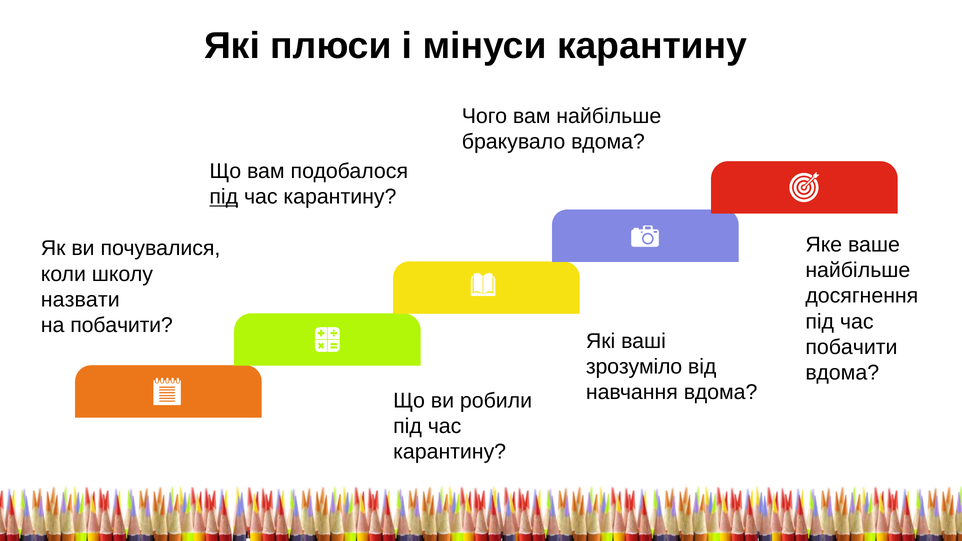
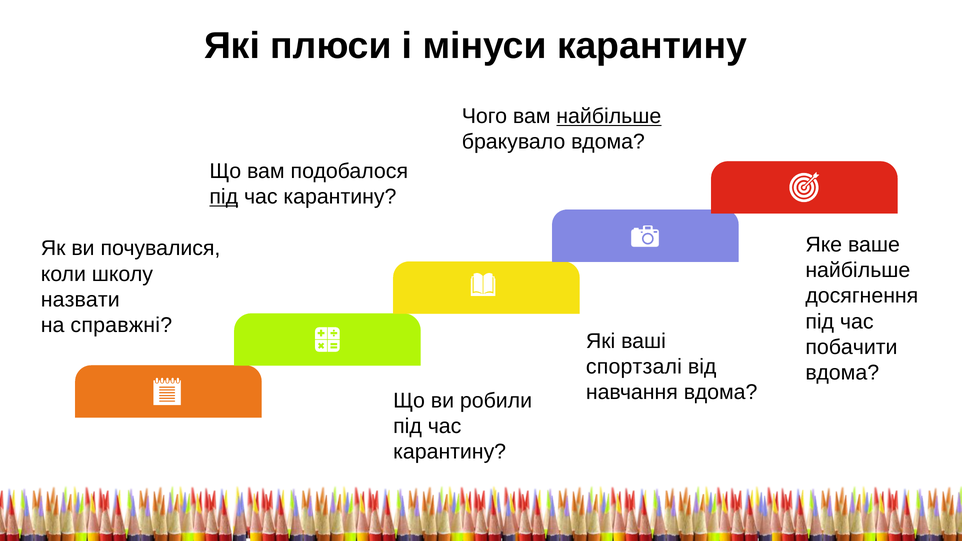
найбільше at (609, 116) underline: none -> present
на побачити: побачити -> справжні
зрозуміло: зрозуміло -> спортзалі
